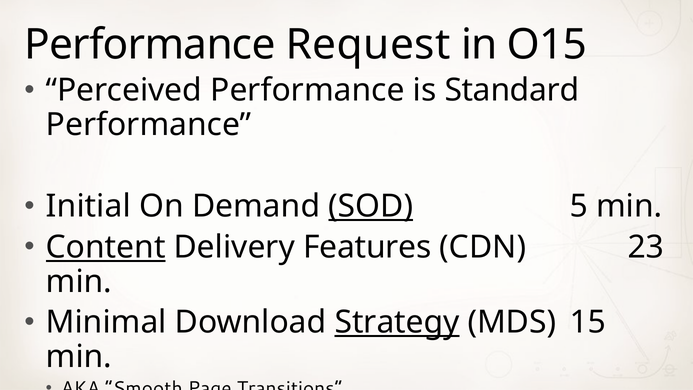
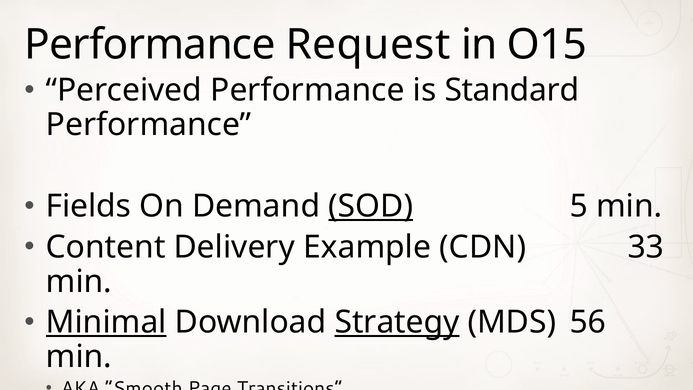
Initial: Initial -> Fields
Content underline: present -> none
Features: Features -> Example
23: 23 -> 33
Minimal underline: none -> present
15: 15 -> 56
